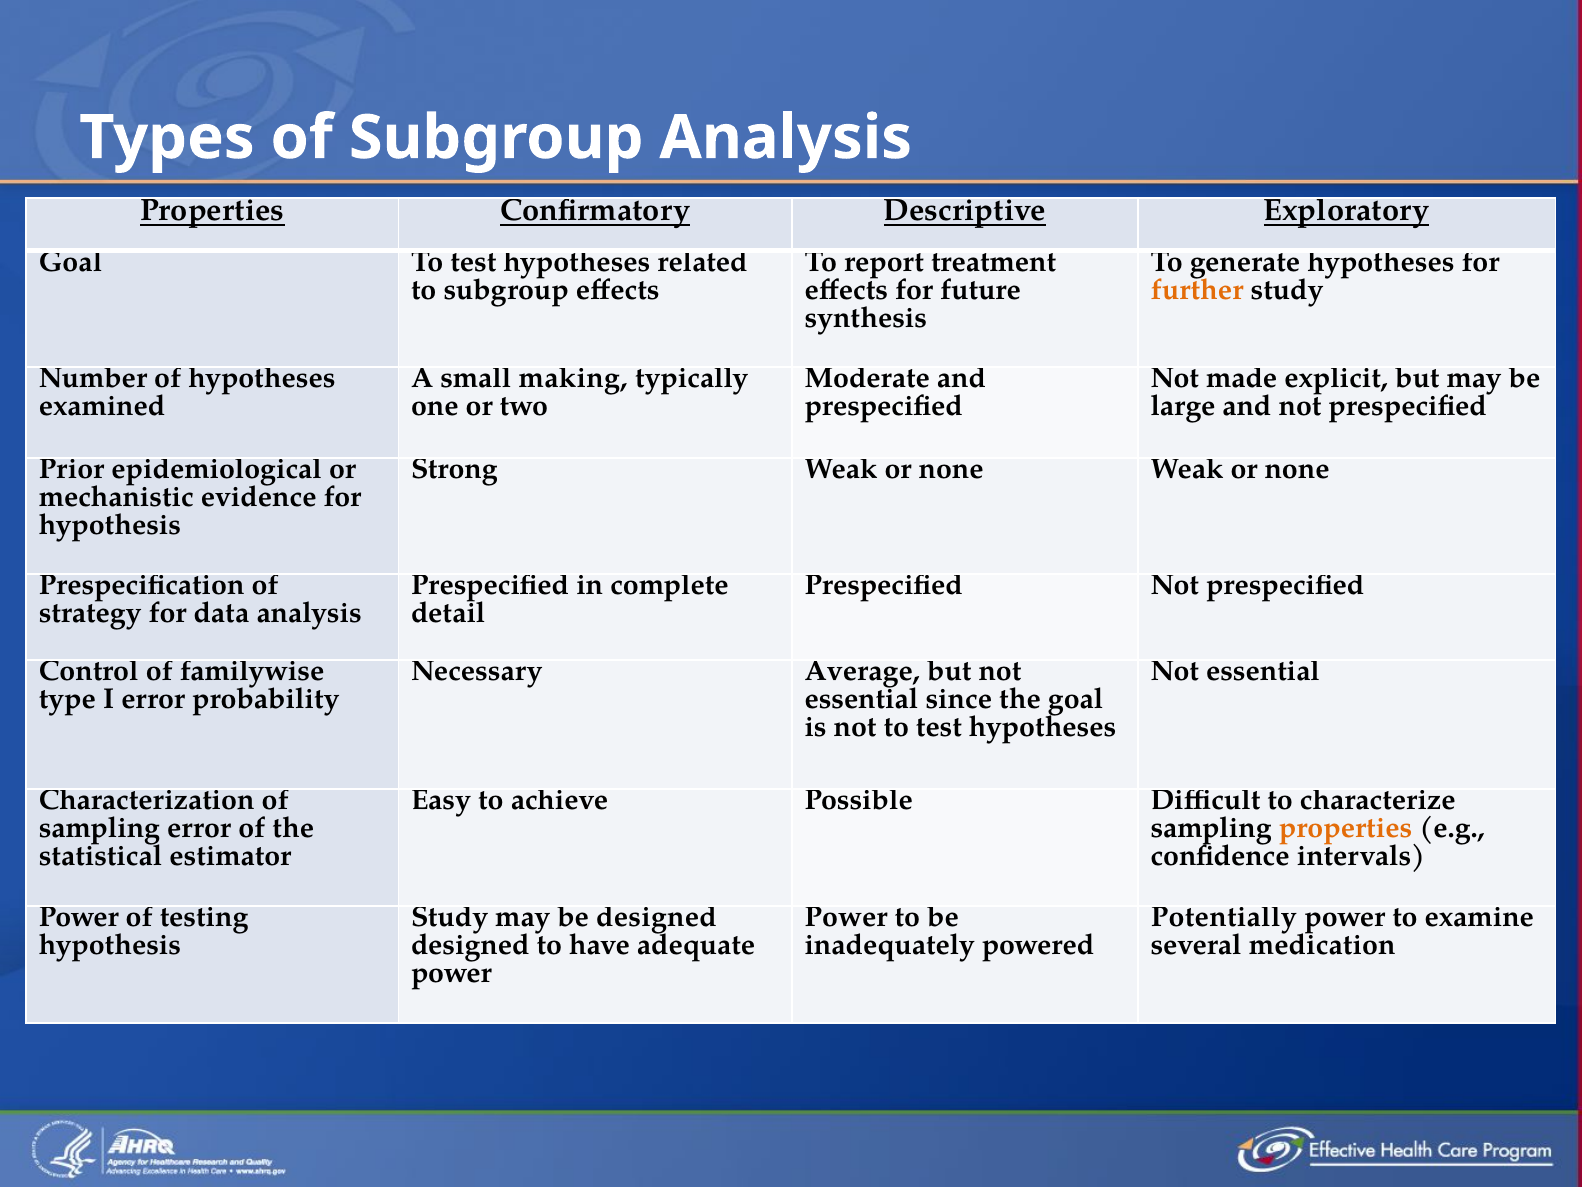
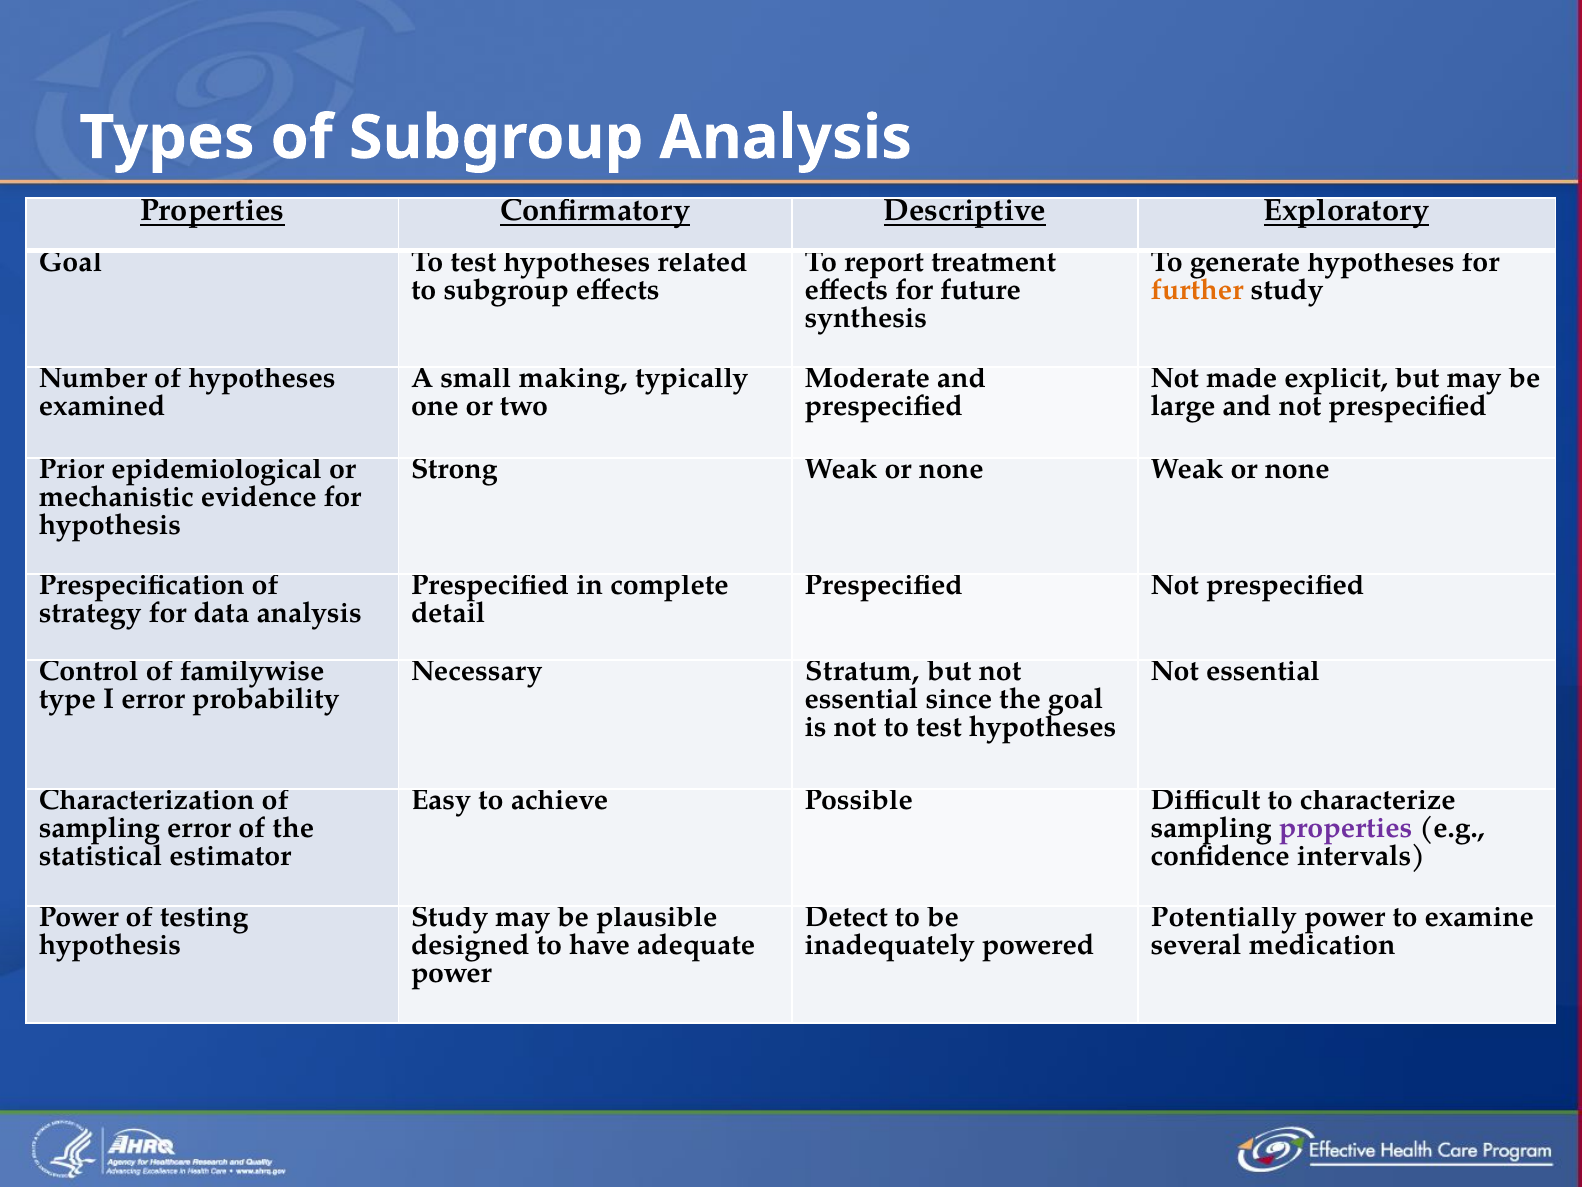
Average: Average -> Stratum
properties at (1346, 828) colour: orange -> purple
be designed: designed -> plausible
Power at (846, 917): Power -> Detect
